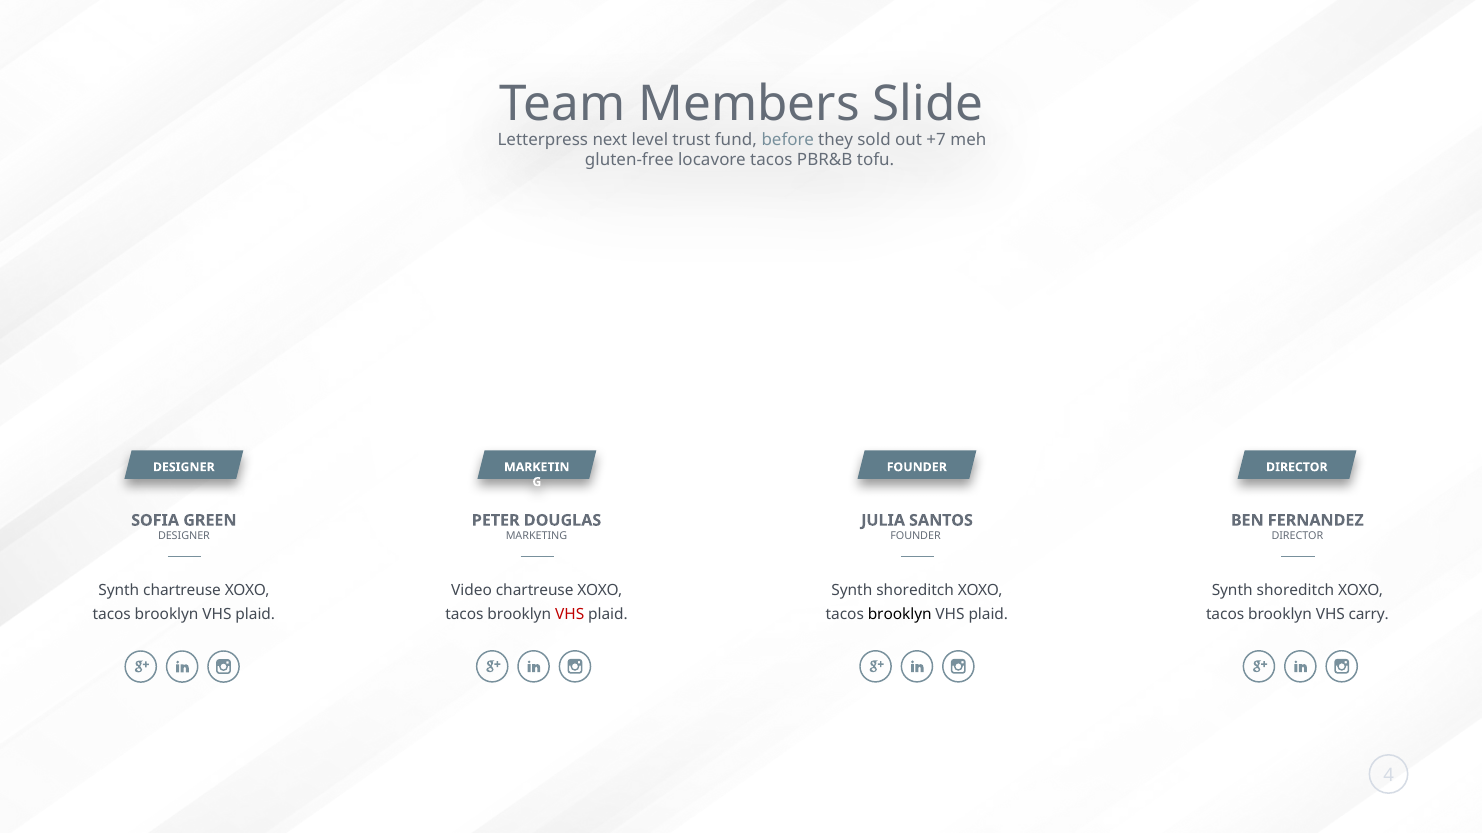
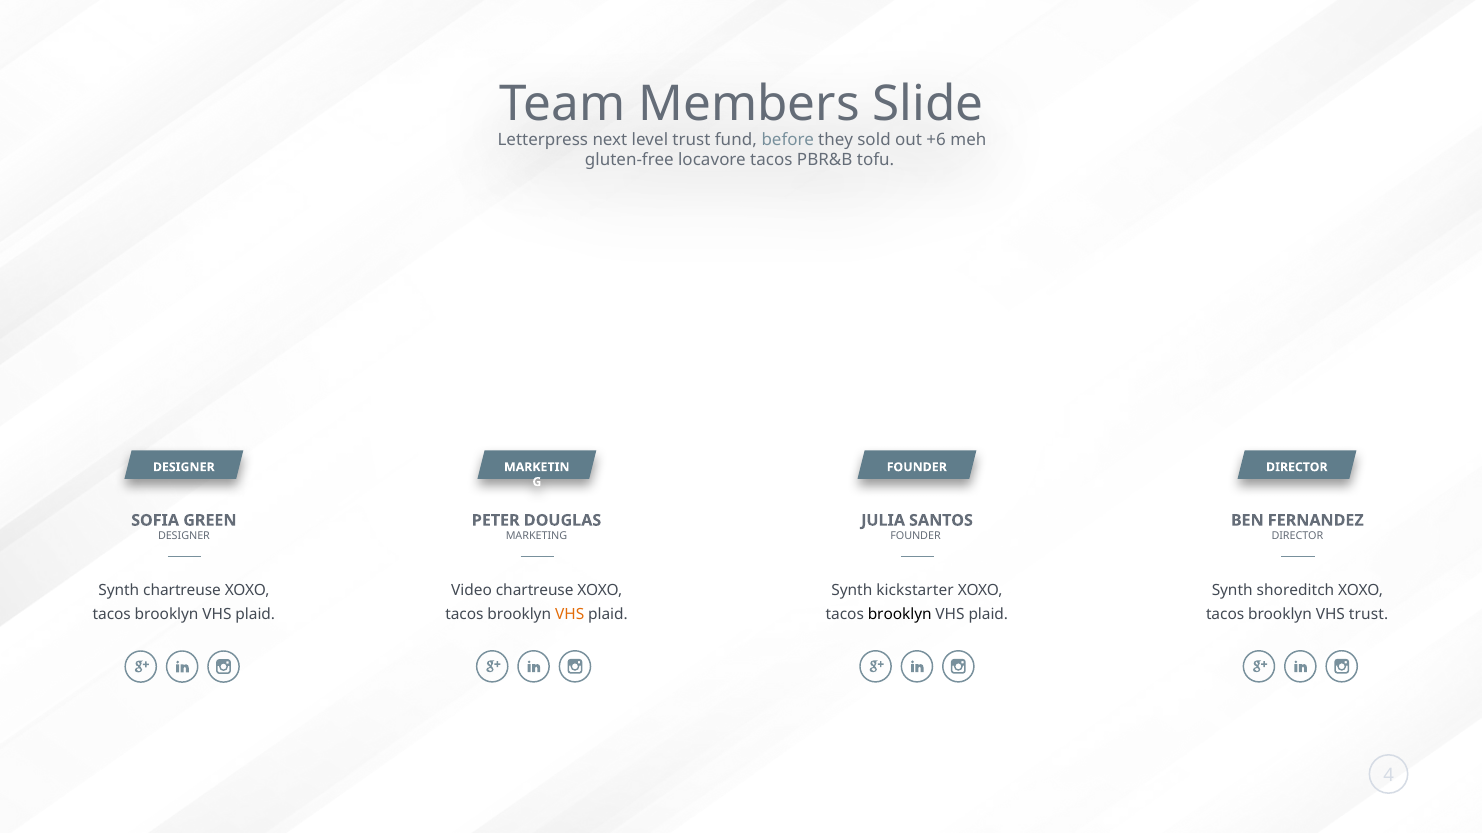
+7: +7 -> +6
shoreditch at (915, 591): shoreditch -> kickstarter
VHS at (570, 615) colour: red -> orange
VHS carry: carry -> trust
